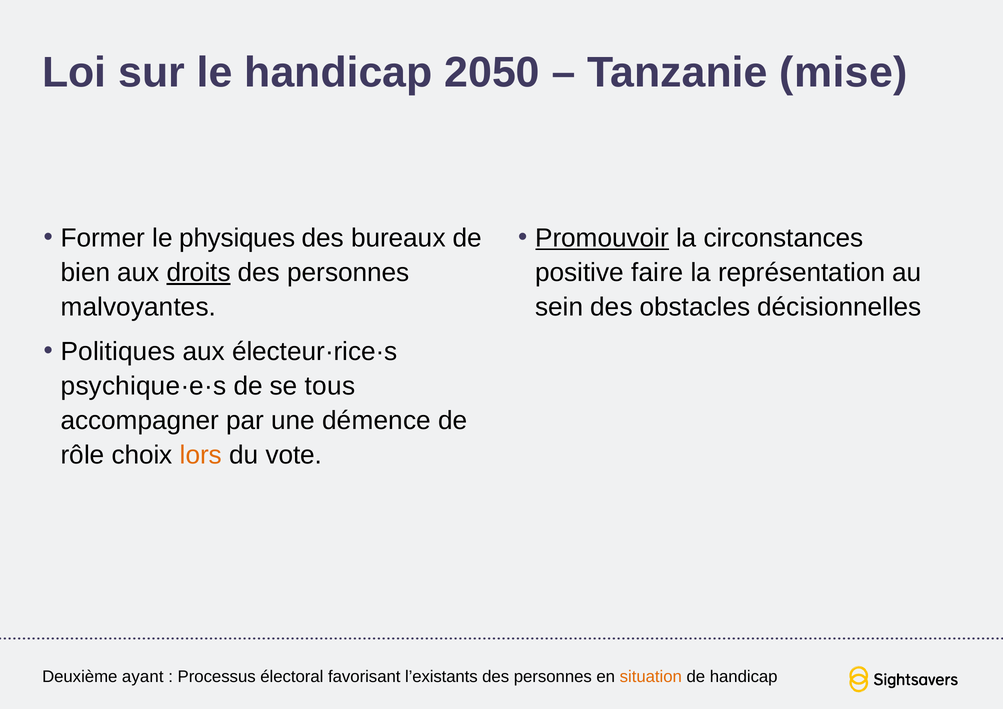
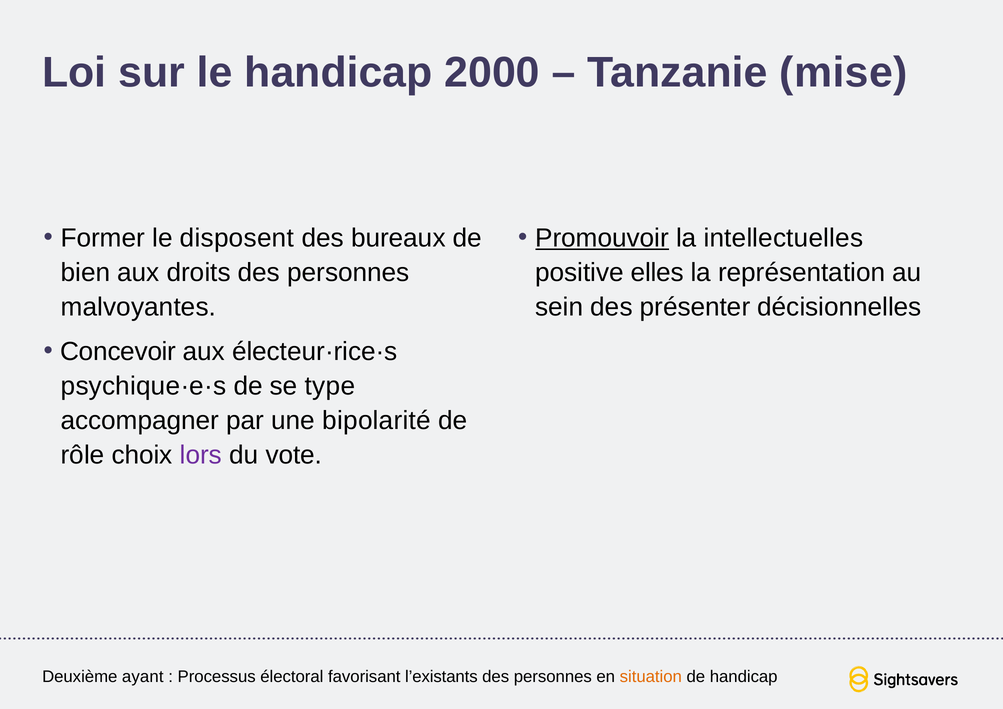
2050: 2050 -> 2000
physiques: physiques -> disposent
circonstances: circonstances -> intellectuelles
droits underline: present -> none
faire: faire -> elles
obstacles: obstacles -> présenter
Politiques: Politiques -> Concevoir
tous: tous -> type
démence: démence -> bipolarité
lors colour: orange -> purple
